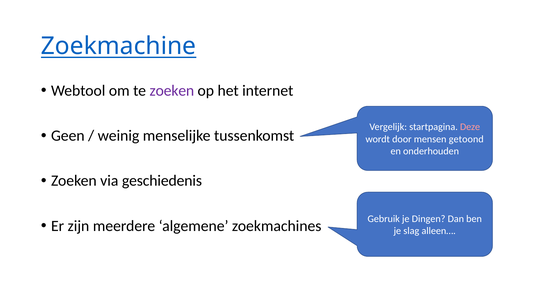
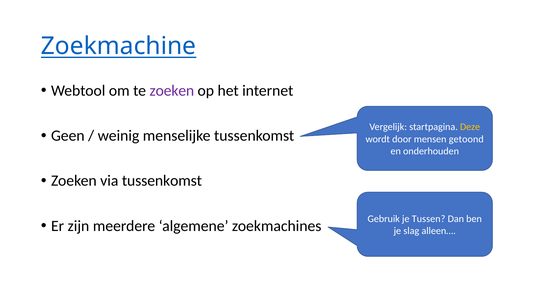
Deze colour: pink -> yellow
via geschiedenis: geschiedenis -> tussenkomst
Dingen: Dingen -> Tussen
